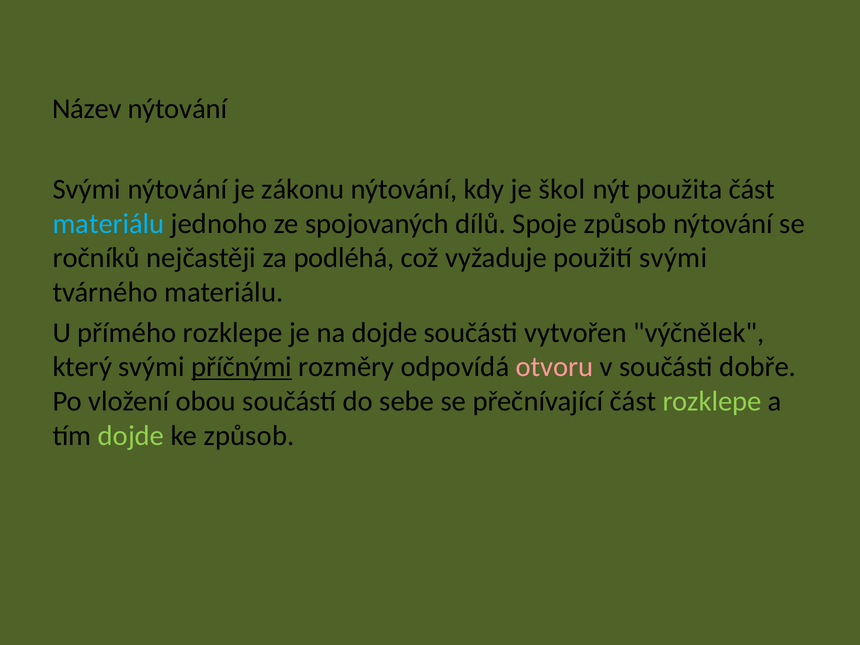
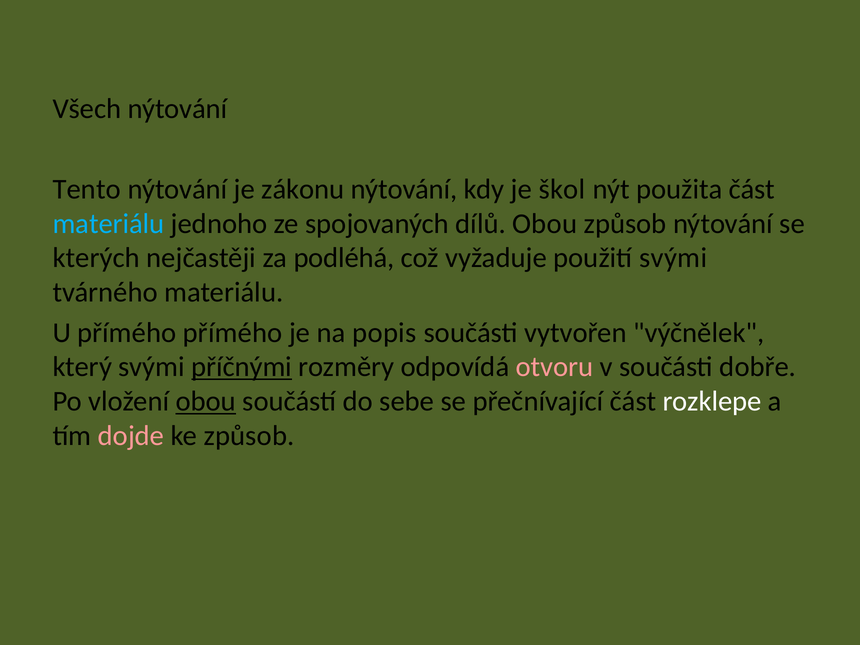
Název: Název -> Všech
Svými at (87, 189): Svými -> Tento
dílů Spoje: Spoje -> Obou
ročníků: ročníků -> kterých
přímého rozklepe: rozklepe -> přímého
na dojde: dojde -> popis
obou at (206, 401) underline: none -> present
rozklepe at (712, 401) colour: light green -> white
dojde at (131, 436) colour: light green -> pink
